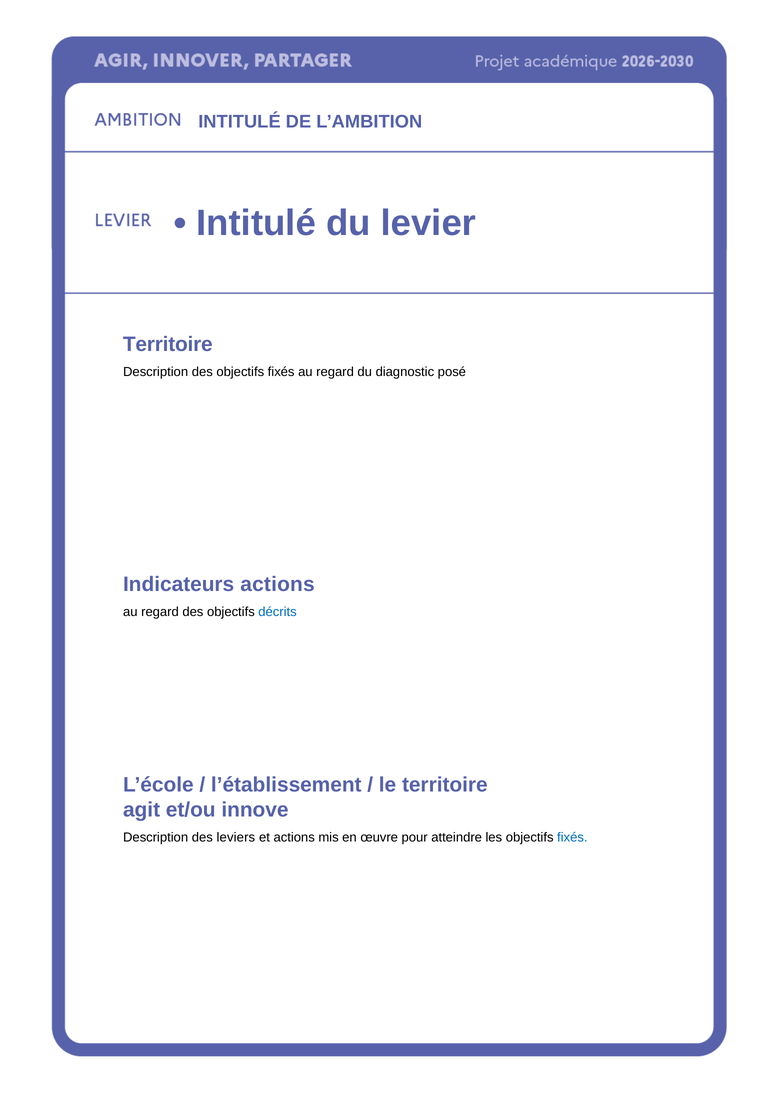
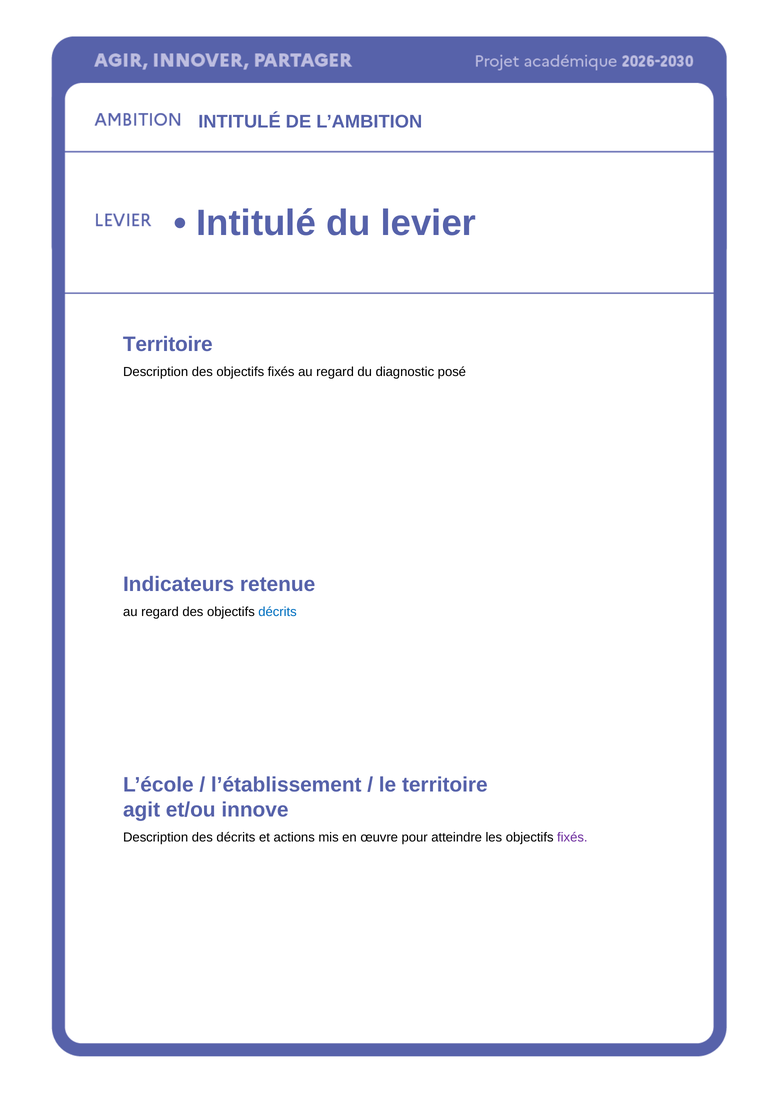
Indicateurs actions: actions -> retenue
des leviers: leviers -> décrits
fixés at (572, 837) colour: blue -> purple
